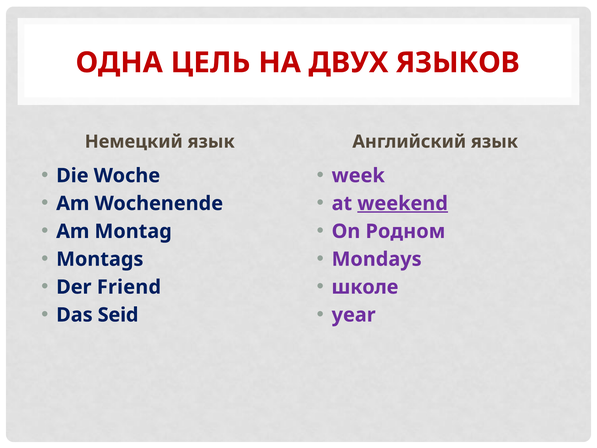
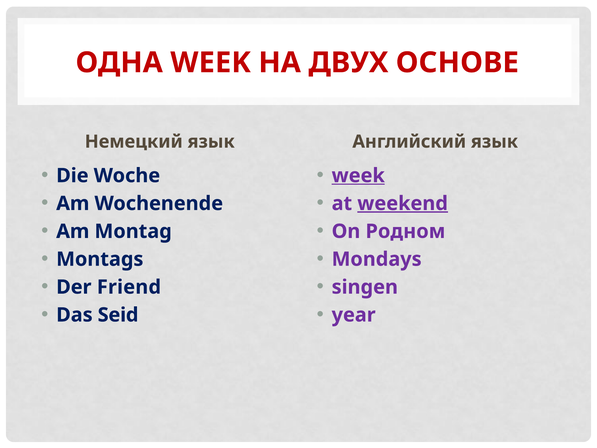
ОДНА ЦЕЛЬ: ЦЕЛЬ -> WEEK
ЯЗЫКОВ: ЯЗЫКОВ -> ОСНОВЕ
week at (358, 176) underline: none -> present
школе: школе -> singen
